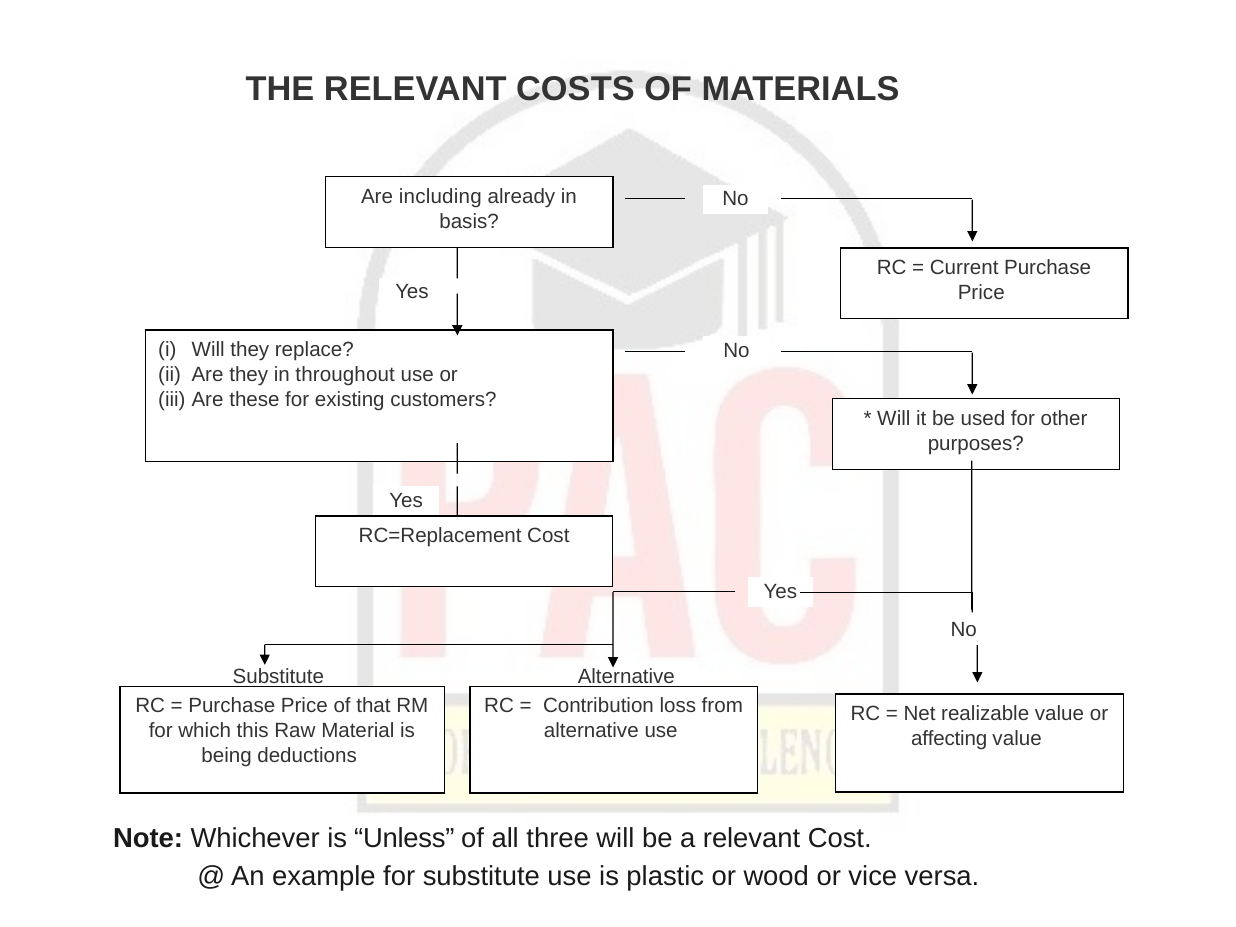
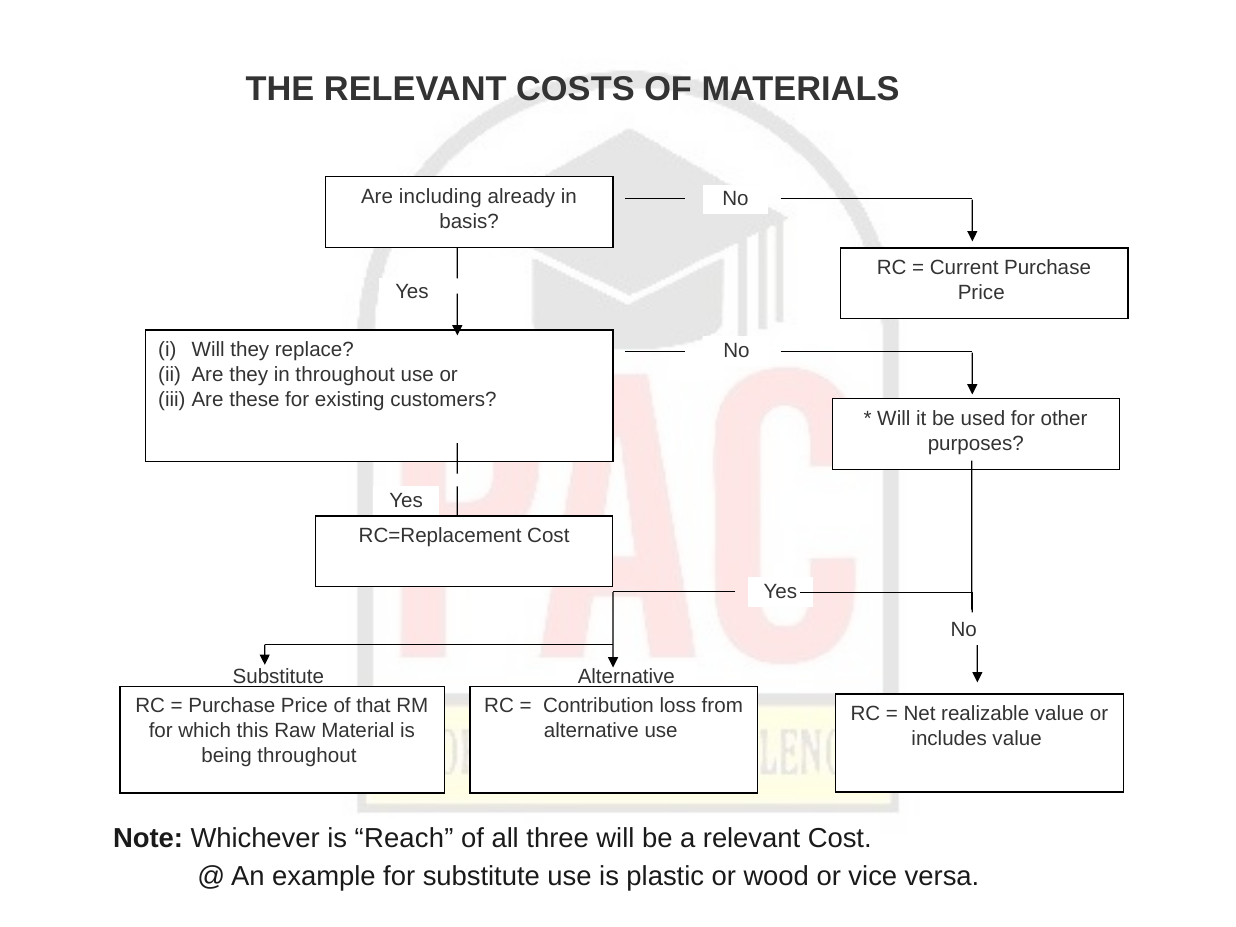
affecting: affecting -> includes
being deductions: deductions -> throughout
Unless: Unless -> Reach
